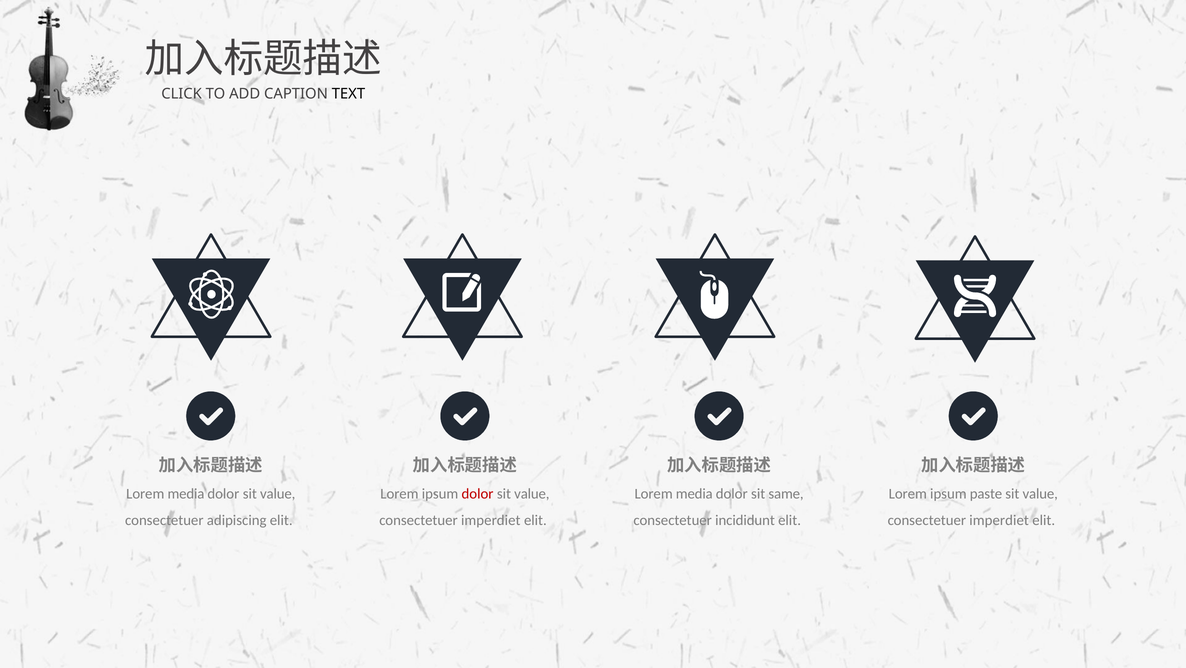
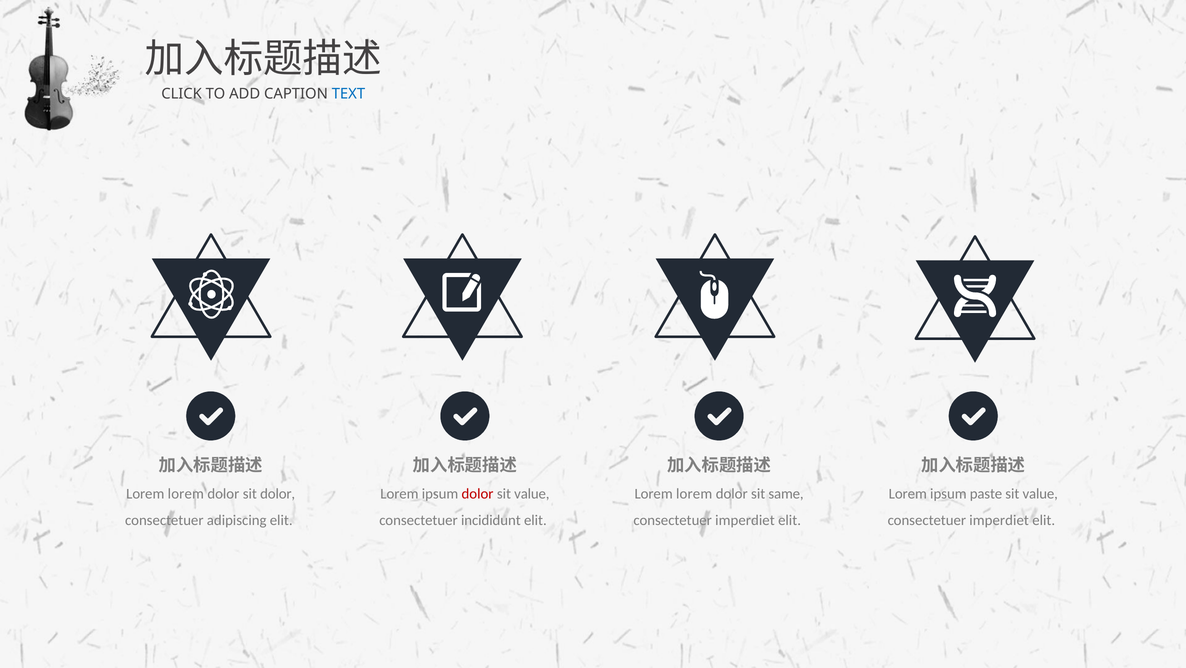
TEXT colour: black -> blue
media at (186, 493): media -> lorem
value at (278, 493): value -> dolor
media at (694, 493): media -> lorem
imperdiet at (491, 520): imperdiet -> incididunt
incididunt at (745, 520): incididunt -> imperdiet
